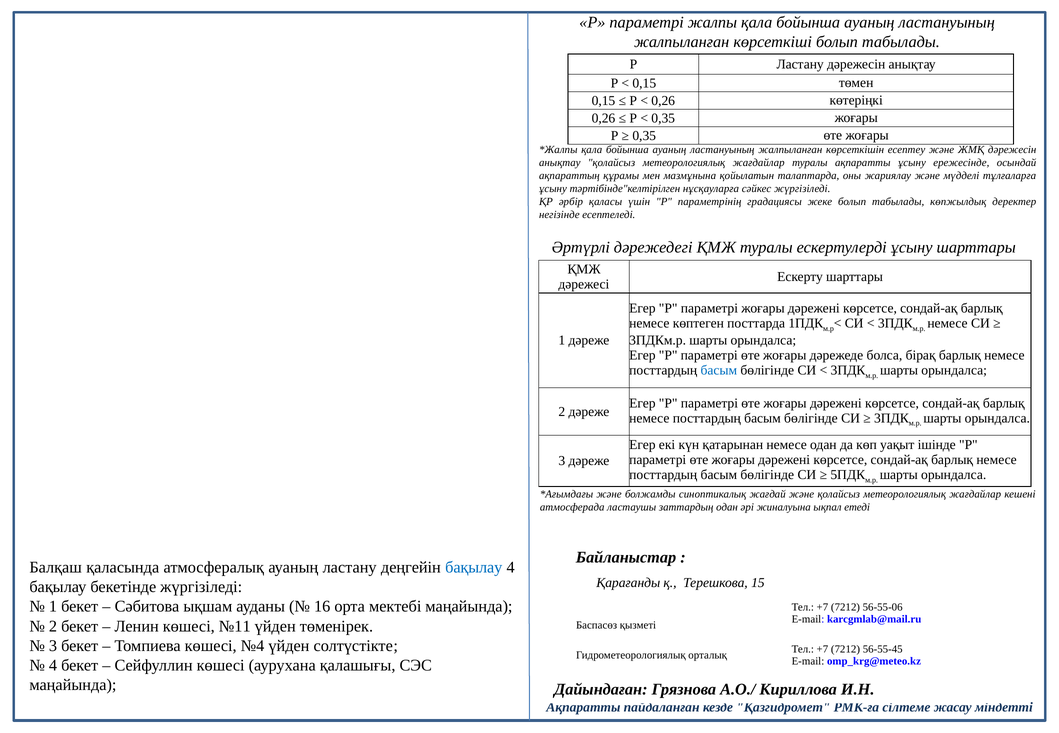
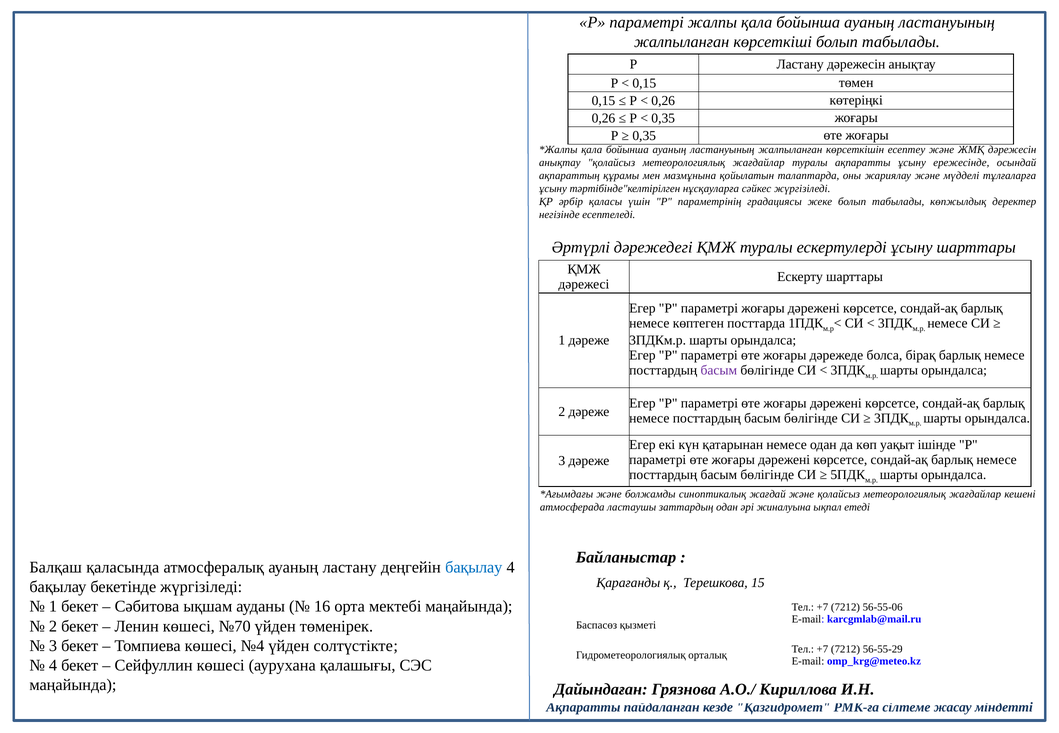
басым at (719, 370) colour: blue -> purple
№11: №11 -> №70
56-55-45: 56-55-45 -> 56-55-29
